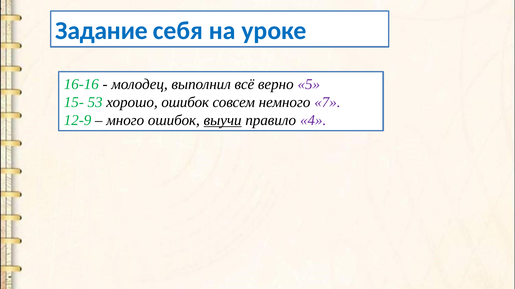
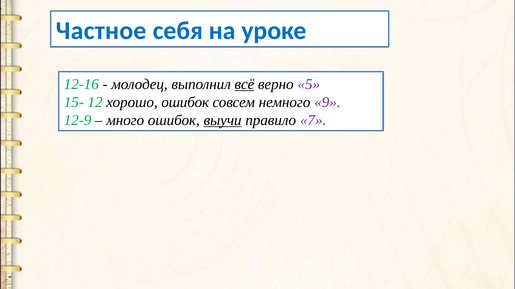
Задание: Задание -> Частное
16-16: 16-16 -> 12-16
всё underline: none -> present
53: 53 -> 12
7: 7 -> 9
4: 4 -> 7
